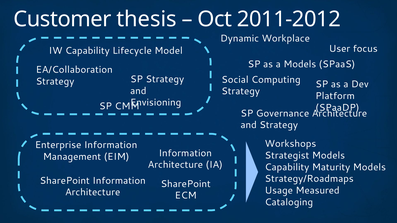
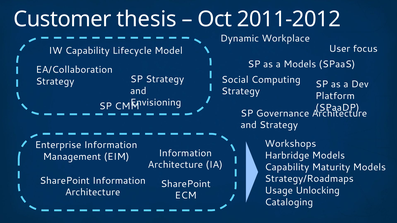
Strategist: Strategist -> Harbridge
Measured: Measured -> Unlocking
